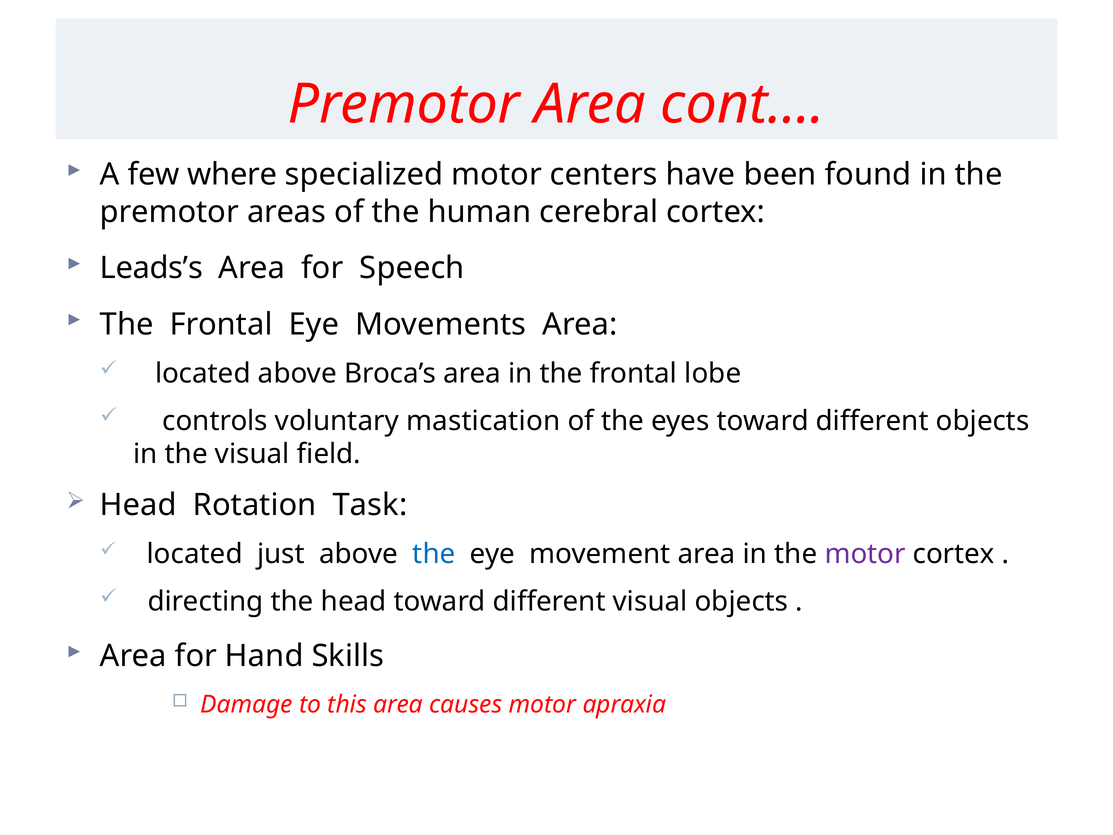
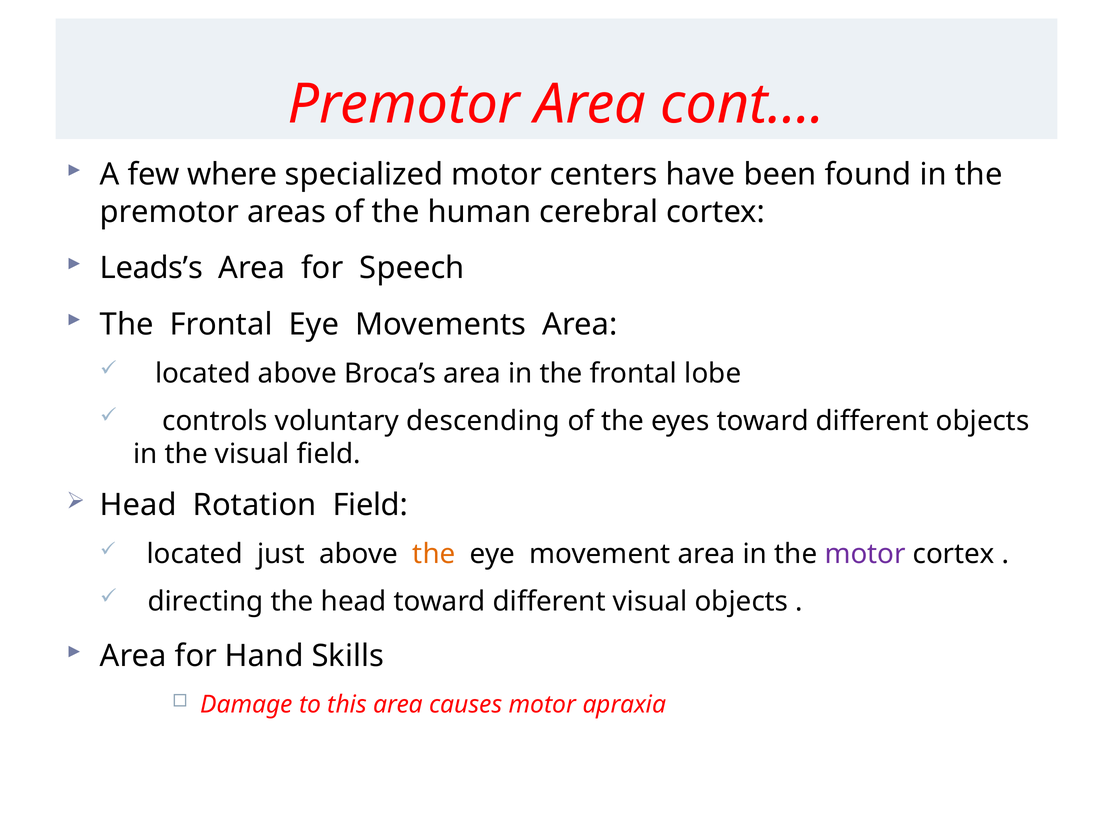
mastication: mastication -> descending
Rotation Task: Task -> Field
the at (434, 554) colour: blue -> orange
